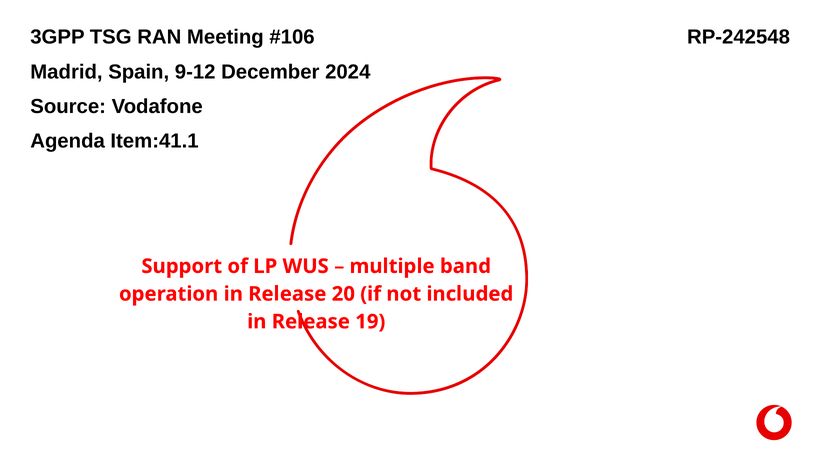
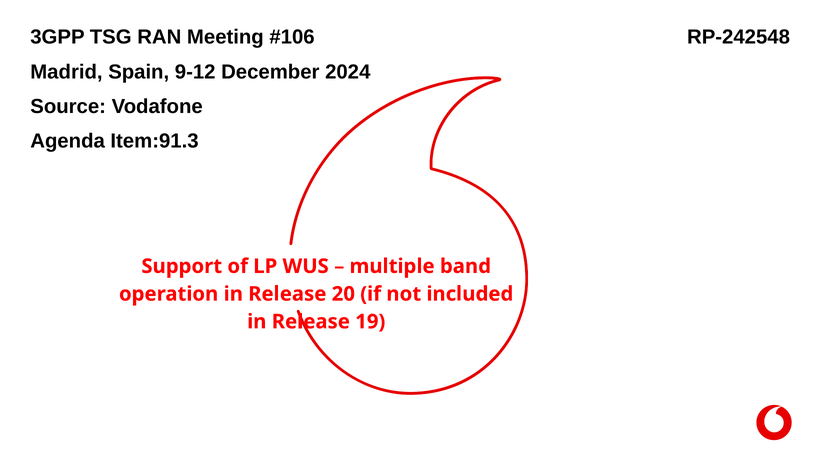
Item:41.1: Item:41.1 -> Item:91.3
